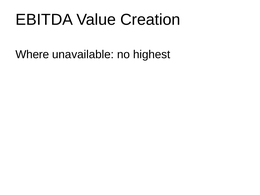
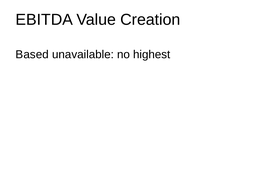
Where: Where -> Based
